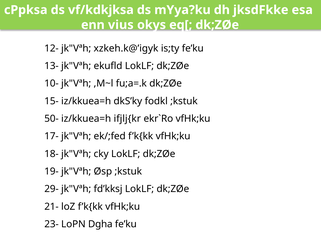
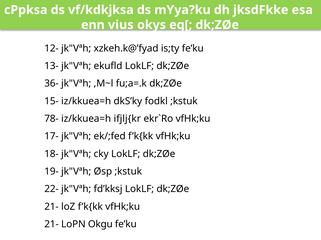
xzkeh.k@’igyk: xzkeh.k@’igyk -> xzkeh.k@’fyad
10-: 10- -> 36-
50-: 50- -> 78-
29-: 29- -> 22-
23- at (51, 225): 23- -> 21-
Dgha: Dgha -> Okgu
